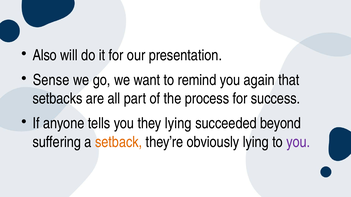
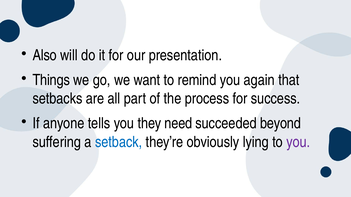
Sense: Sense -> Things
they lying: lying -> need
setback colour: orange -> blue
